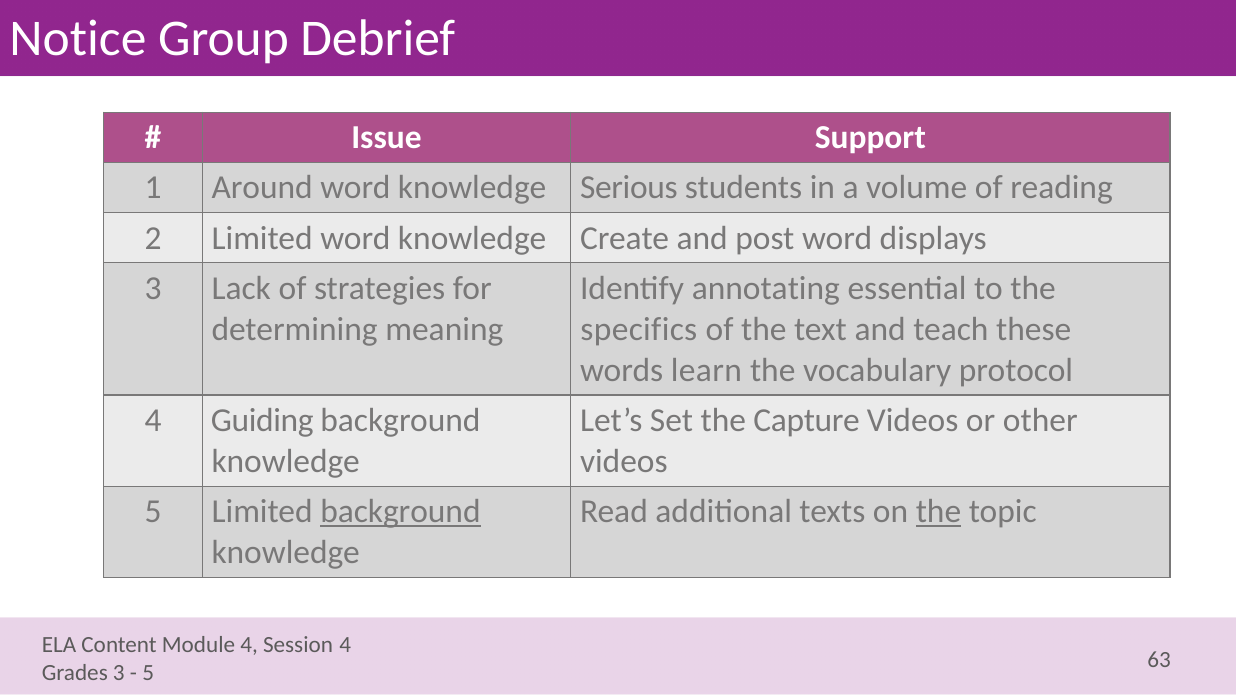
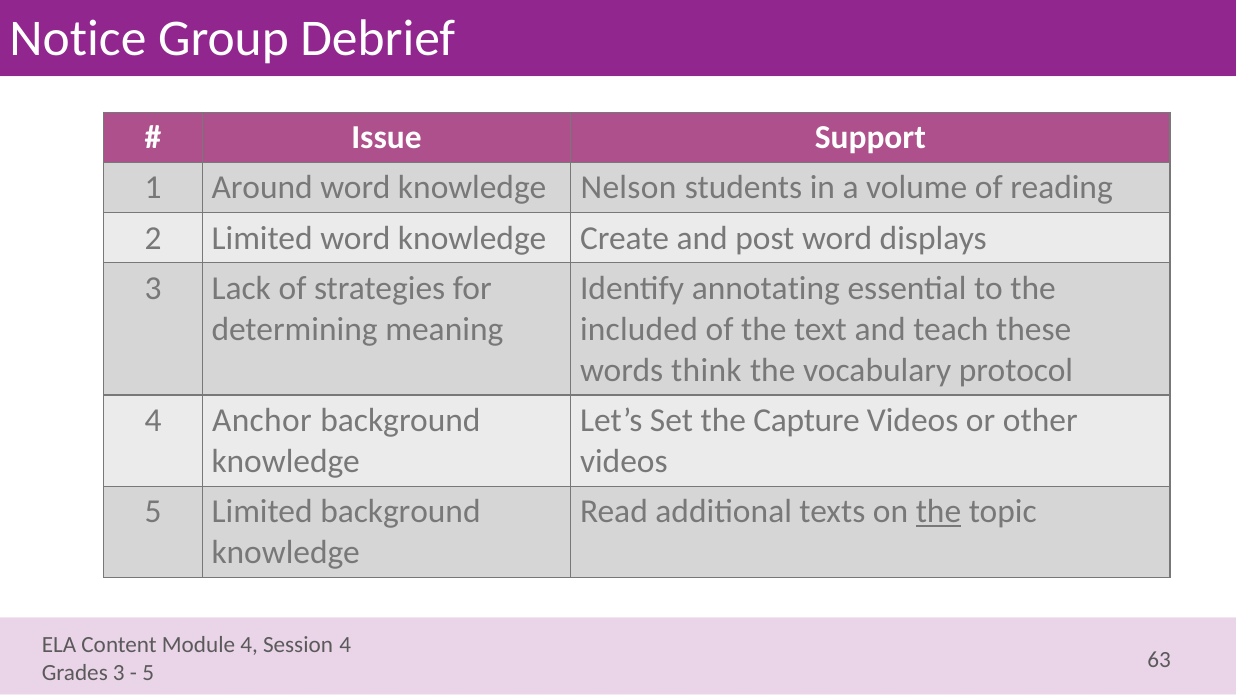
Serious: Serious -> Nelson
specifics: specifics -> included
learn: learn -> think
Guiding: Guiding -> Anchor
background at (400, 512) underline: present -> none
